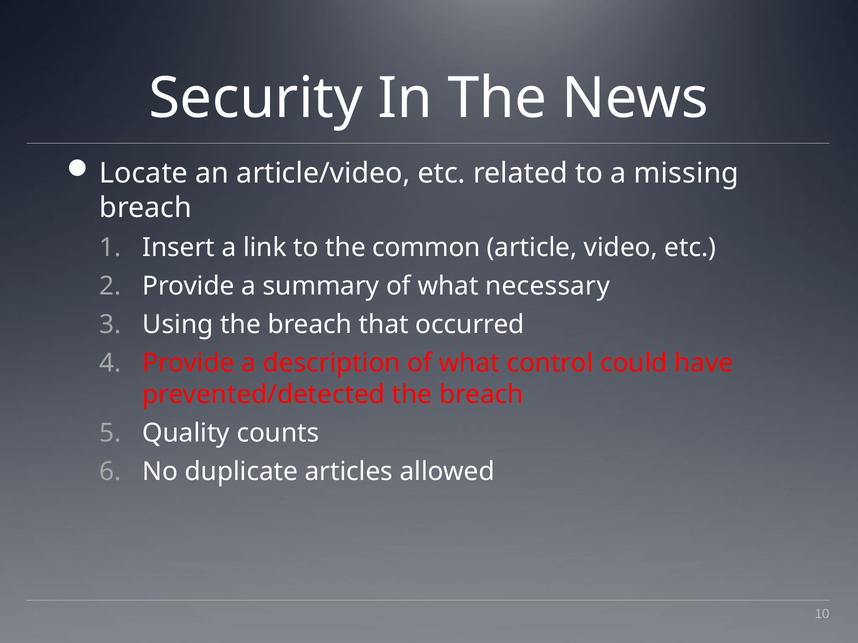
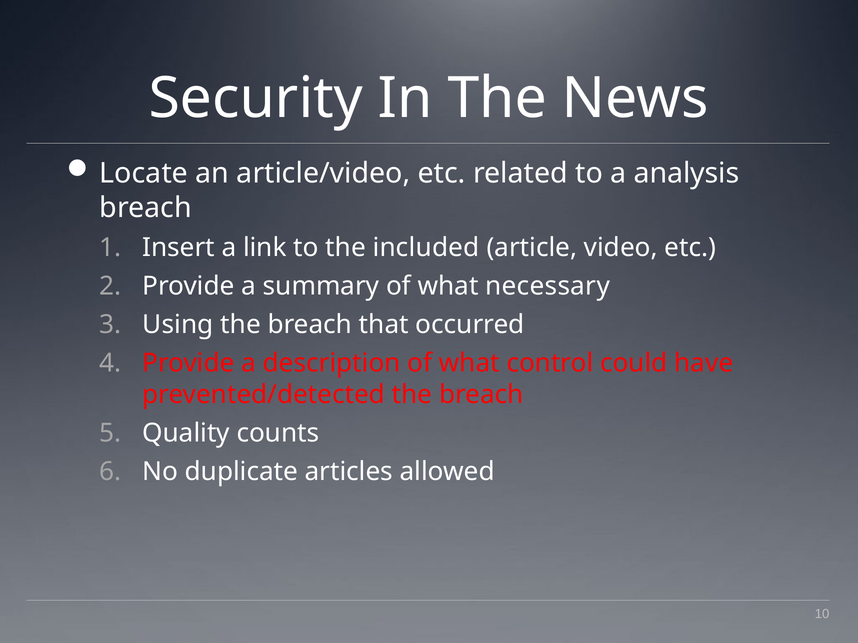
missing: missing -> analysis
common: common -> included
